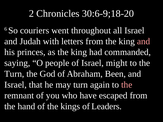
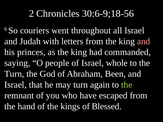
30:6-9;18-20: 30:6-9;18-20 -> 30:6-9;18-56
might: might -> whole
the at (127, 85) colour: pink -> light green
Leaders: Leaders -> Blessed
